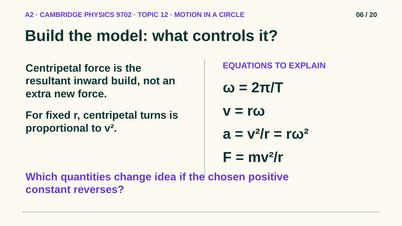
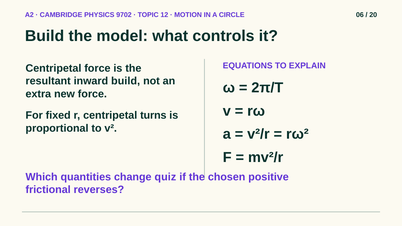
idea: idea -> quiz
constant: constant -> frictional
